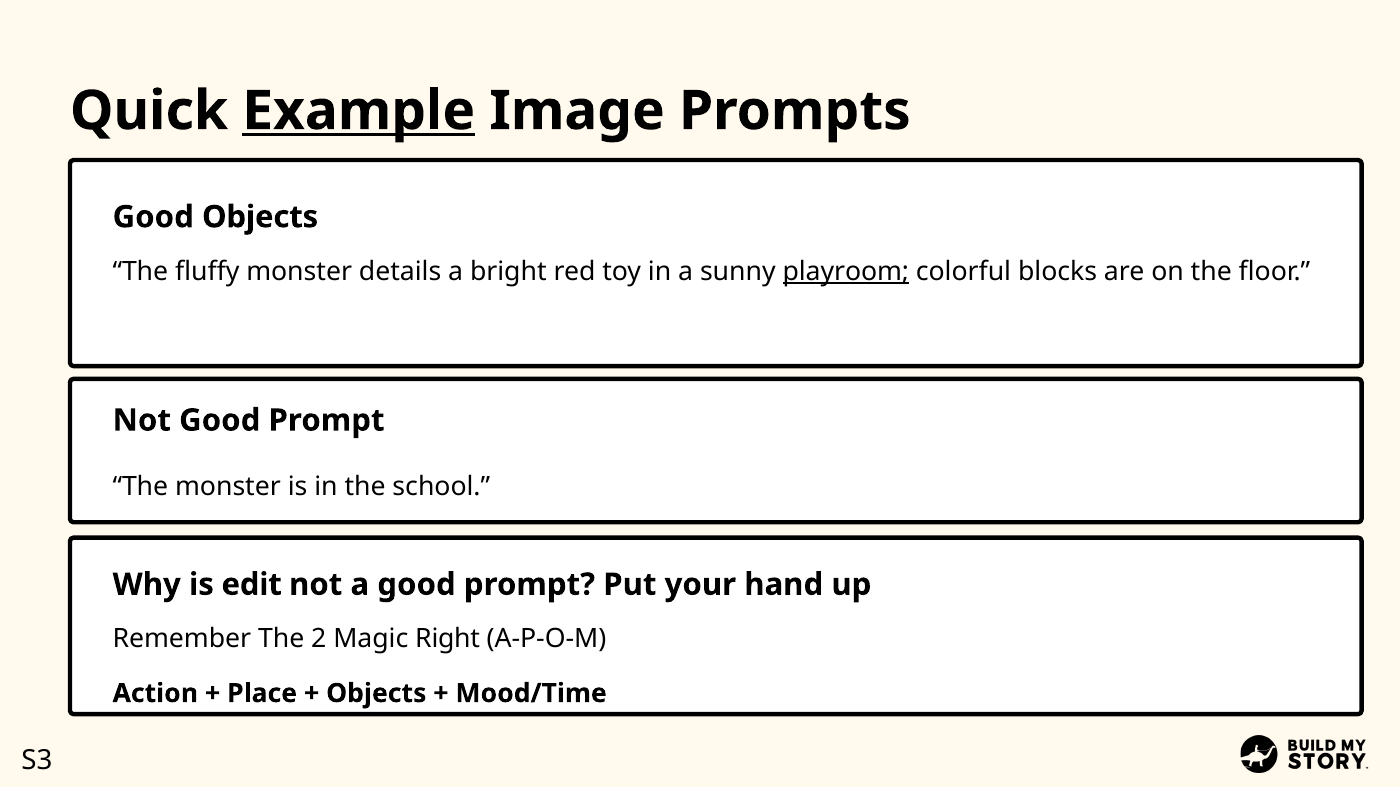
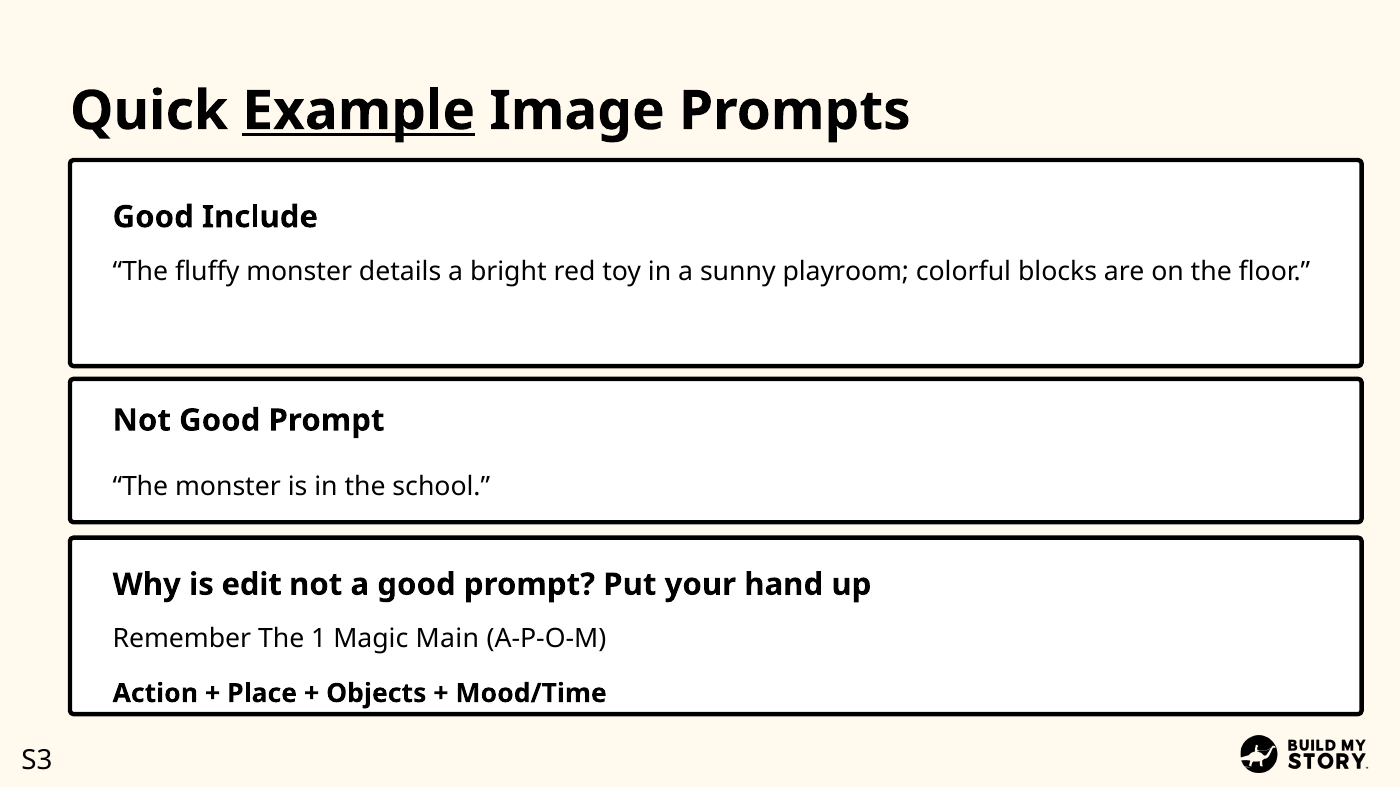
Good Objects: Objects -> Include
playroom underline: present -> none
2: 2 -> 1
Right: Right -> Main
